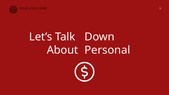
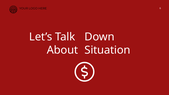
Personal: Personal -> Situation
